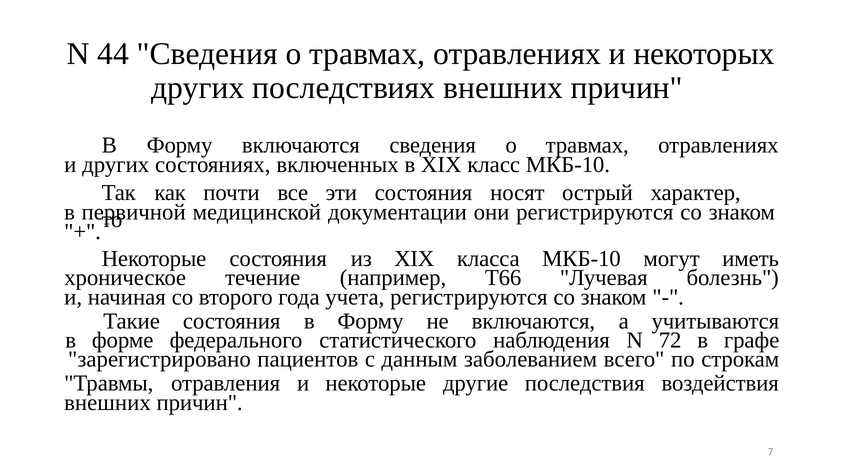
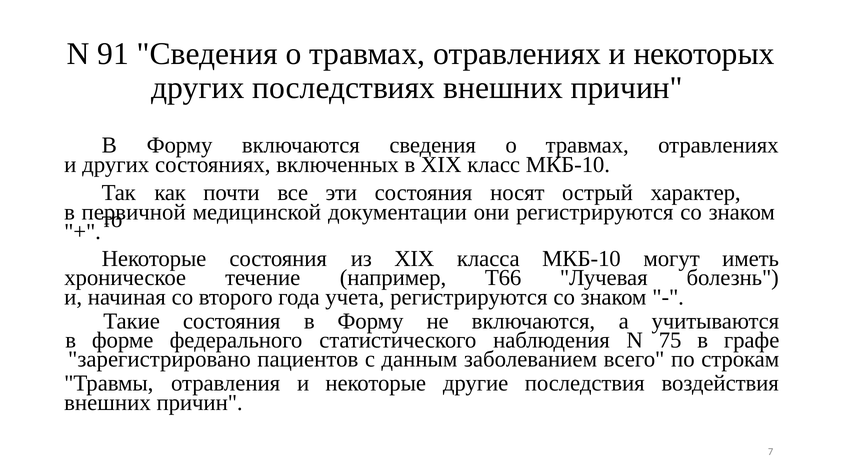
44: 44 -> 91
72: 72 -> 75
